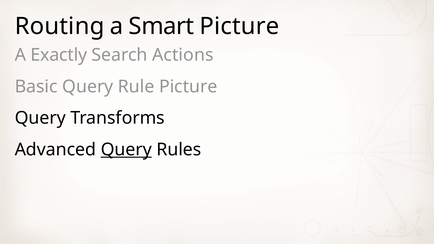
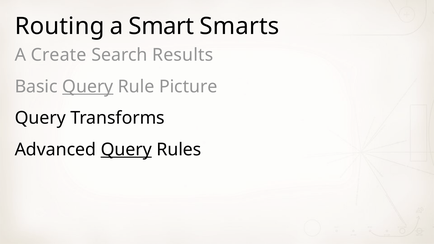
Smart Picture: Picture -> Smarts
Exactly: Exactly -> Create
Actions: Actions -> Results
Query at (88, 87) underline: none -> present
